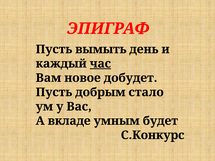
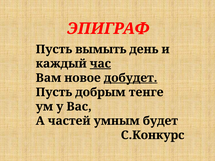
добудет underline: none -> present
стало: стало -> тенге
вкладе: вкладе -> частей
